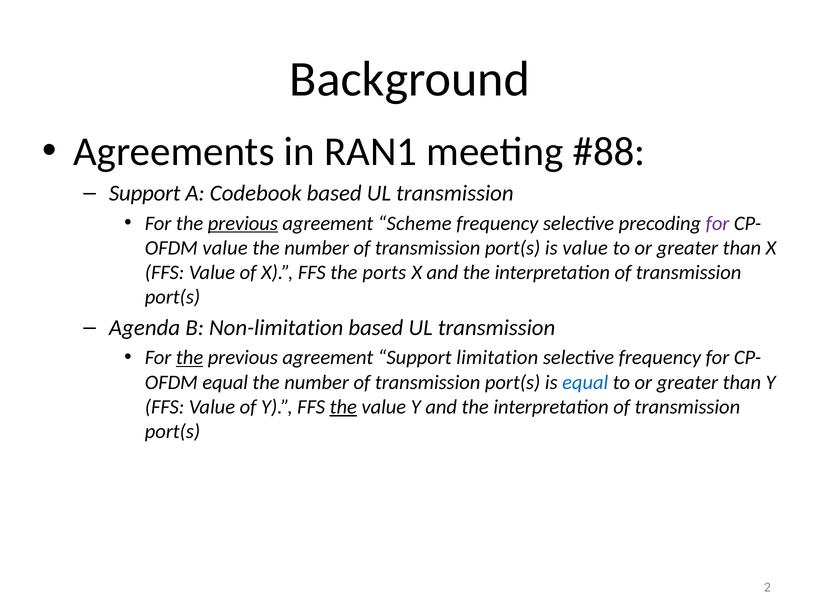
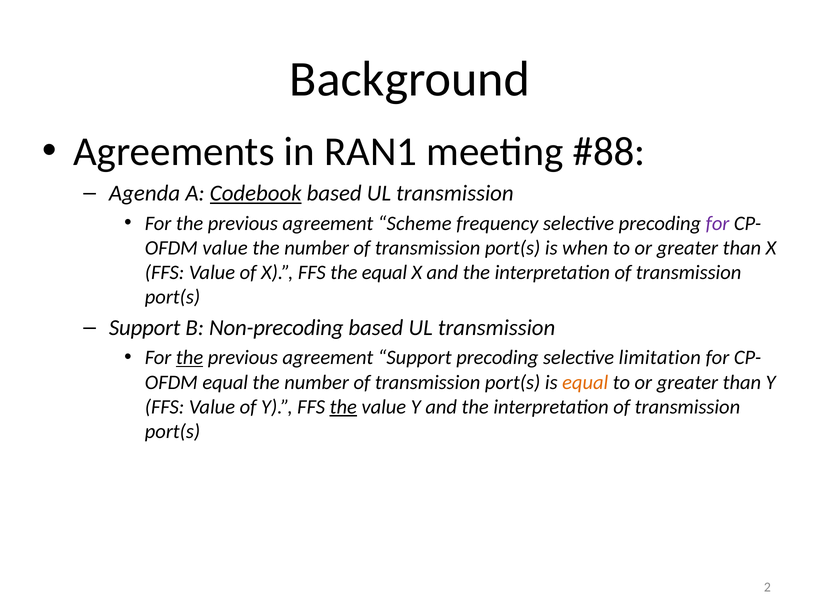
Support at (145, 193): Support -> Agenda
Codebook underline: none -> present
previous at (243, 223) underline: present -> none
is value: value -> when
the ports: ports -> equal
Agenda at (145, 328): Agenda -> Support
Non-limitation: Non-limitation -> Non-precoding
Support limitation: limitation -> precoding
selective frequency: frequency -> limitation
equal at (585, 382) colour: blue -> orange
